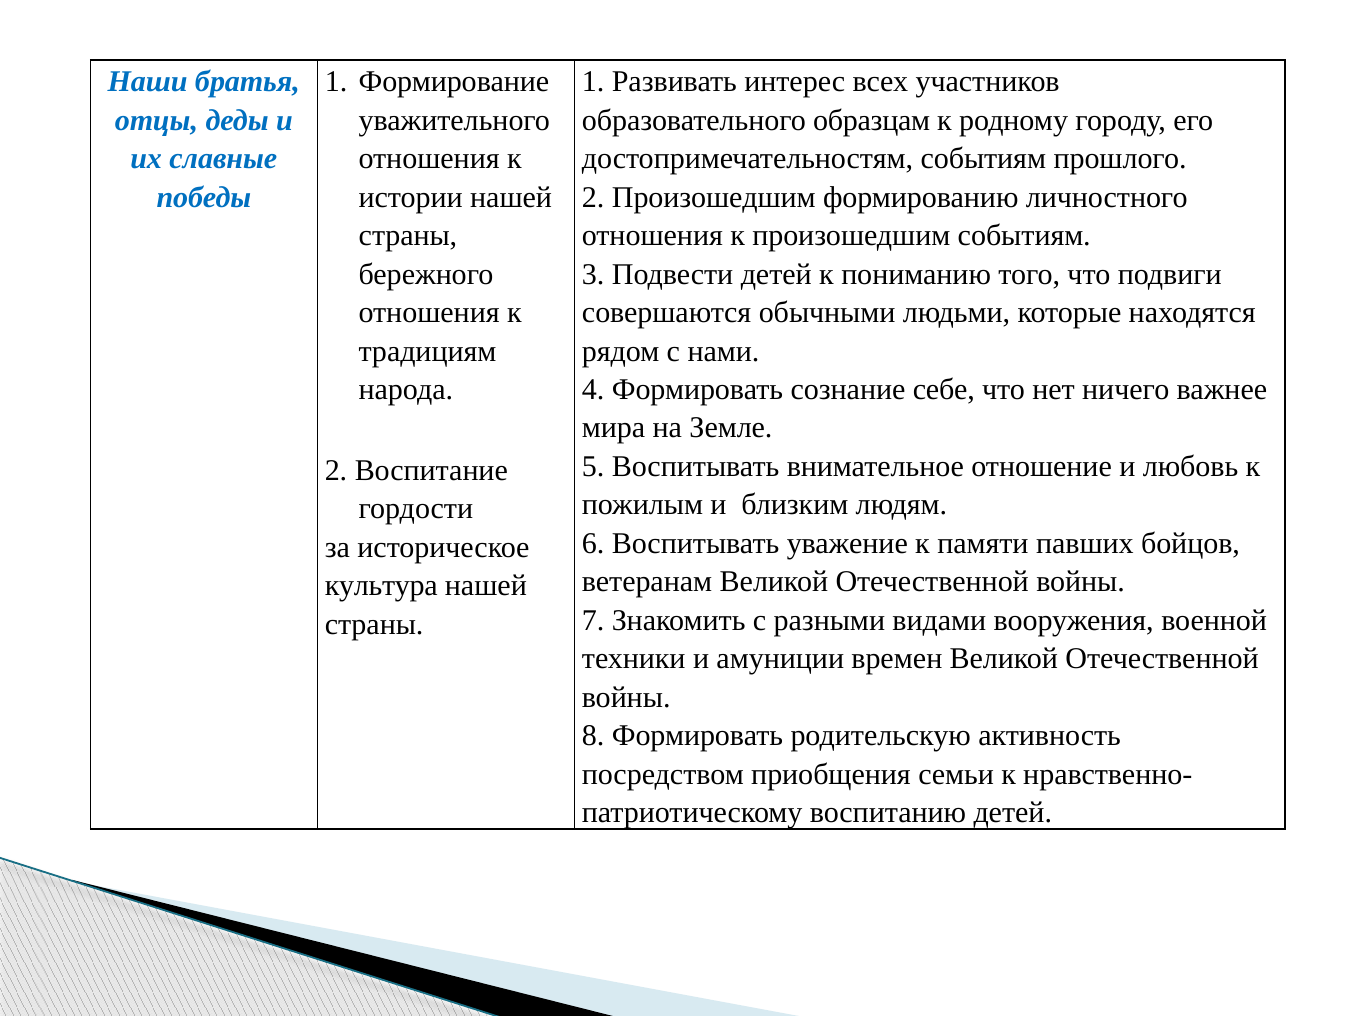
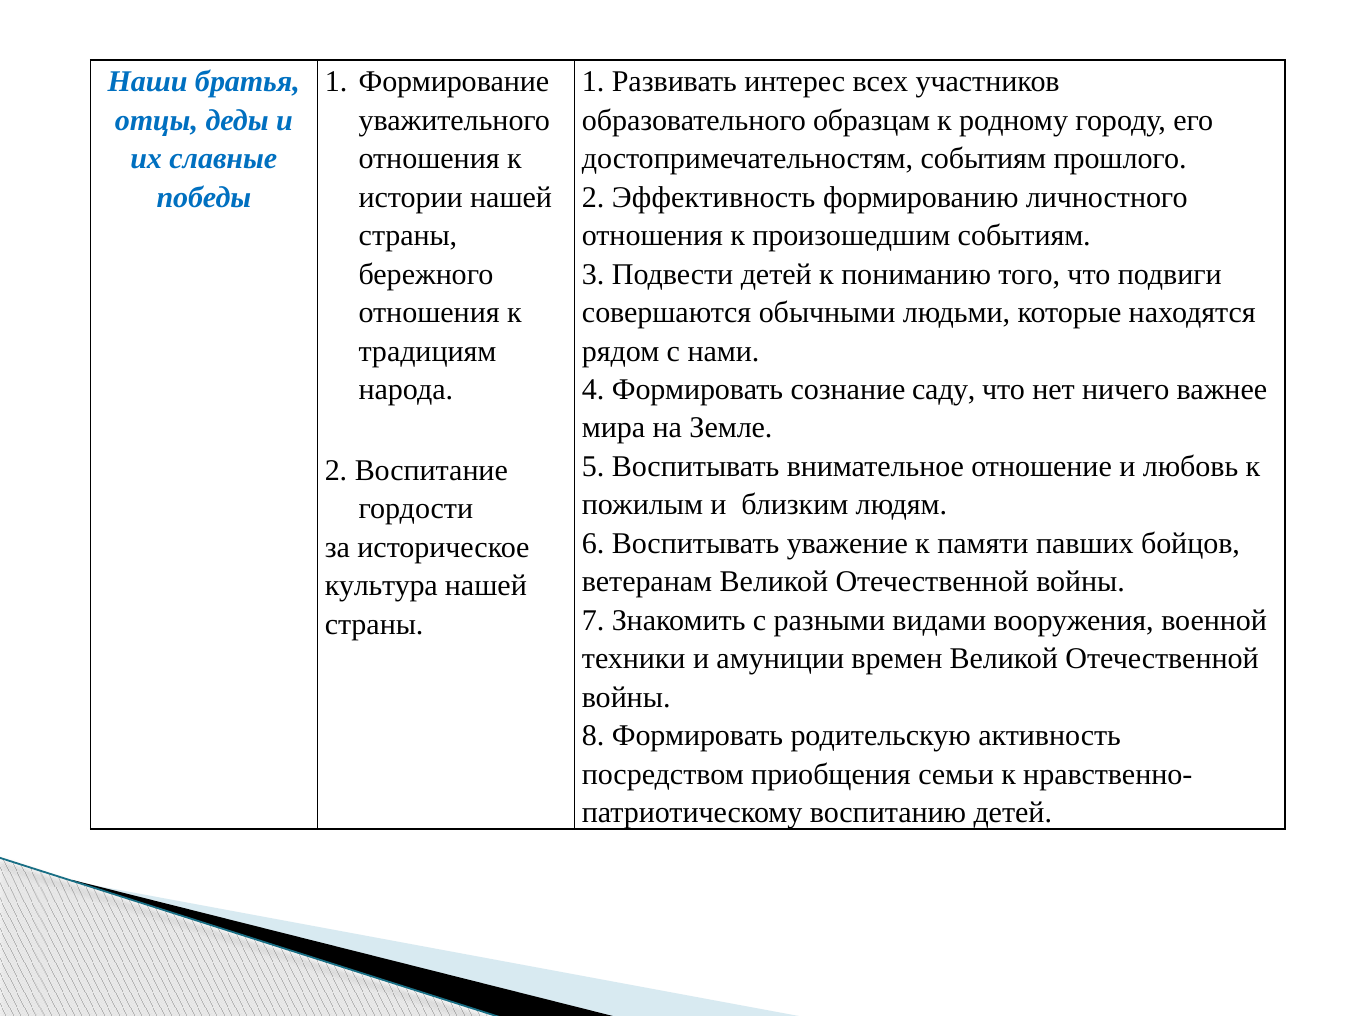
2 Произошедшим: Произошедшим -> Эффективность
себе: себе -> саду
